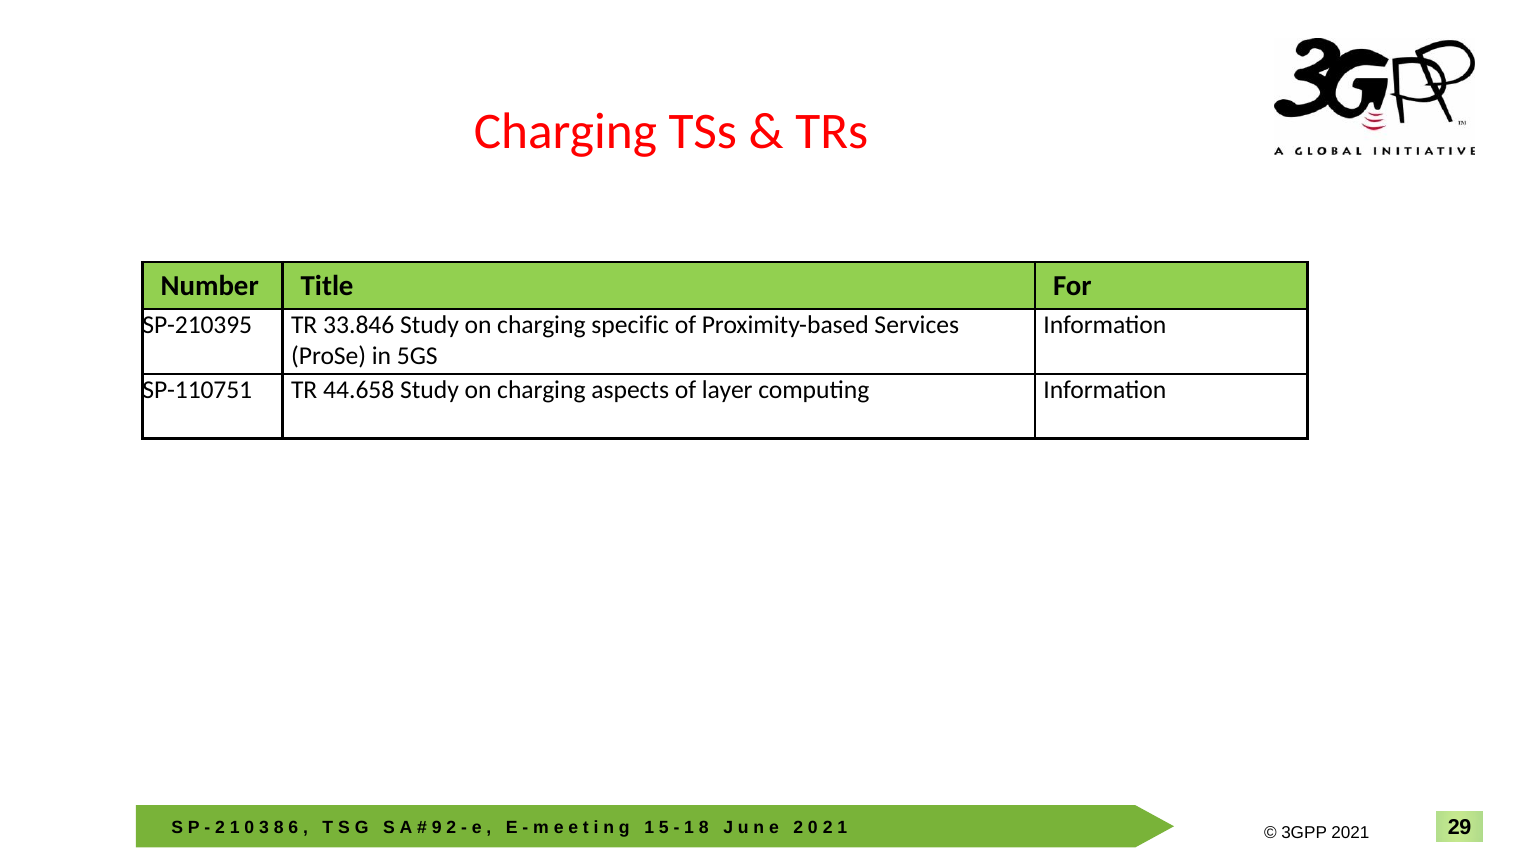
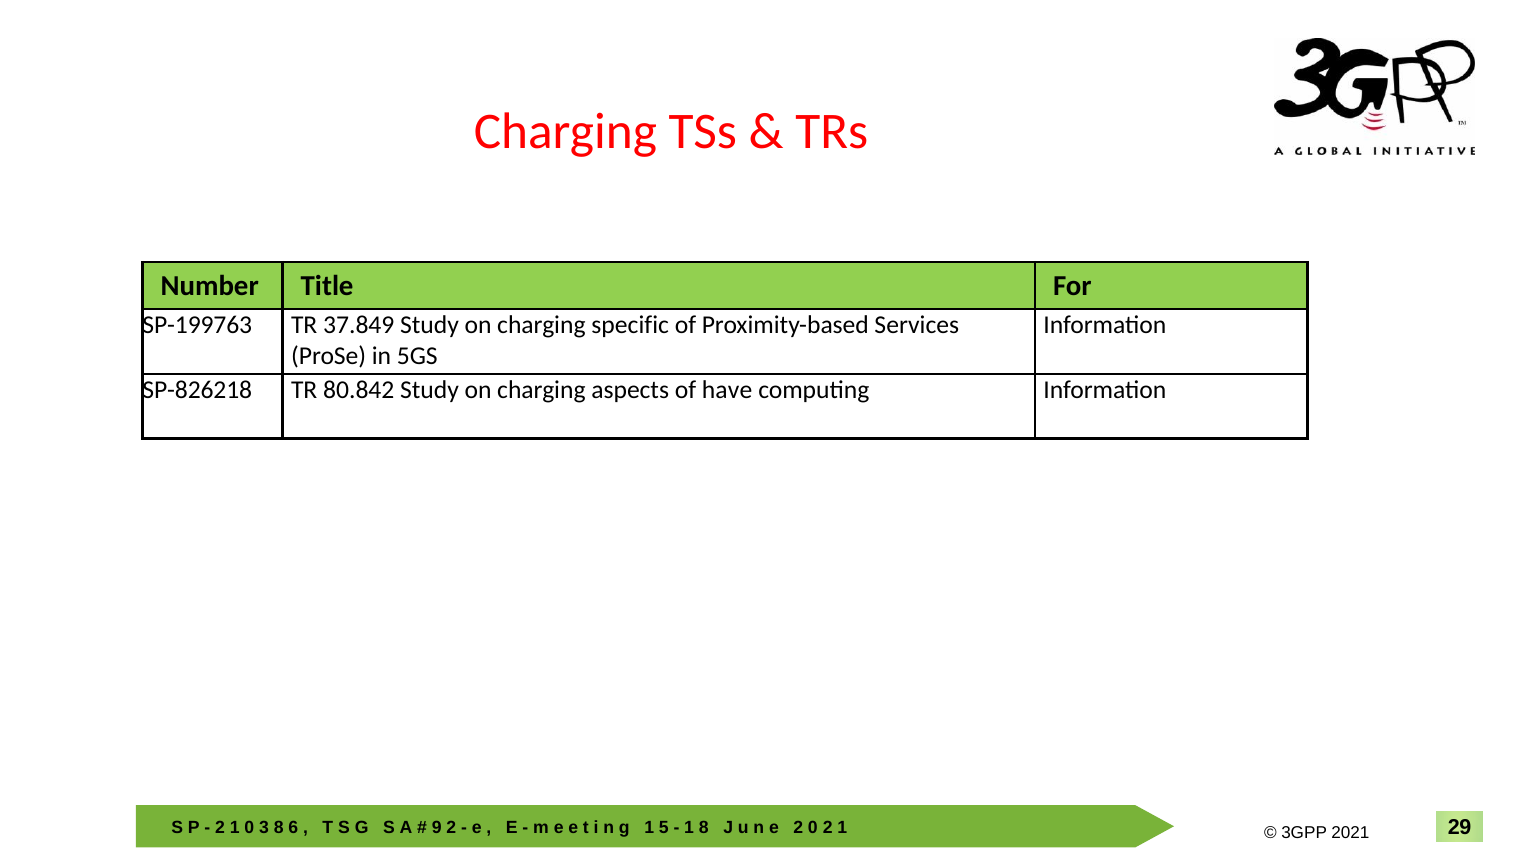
SP-210395: SP-210395 -> SP-199763
33.846: 33.846 -> 37.849
SP-110751: SP-110751 -> SP-826218
44.658: 44.658 -> 80.842
layer: layer -> have
